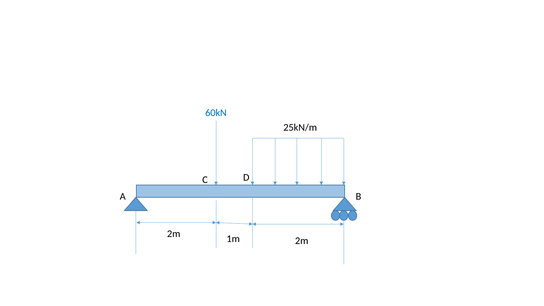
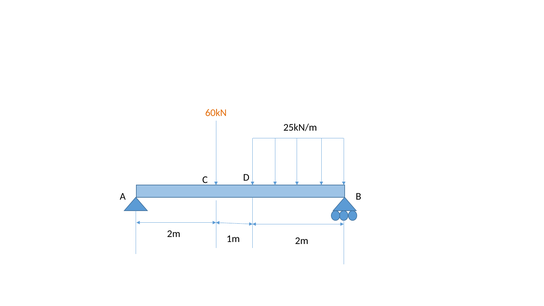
60kN colour: blue -> orange
